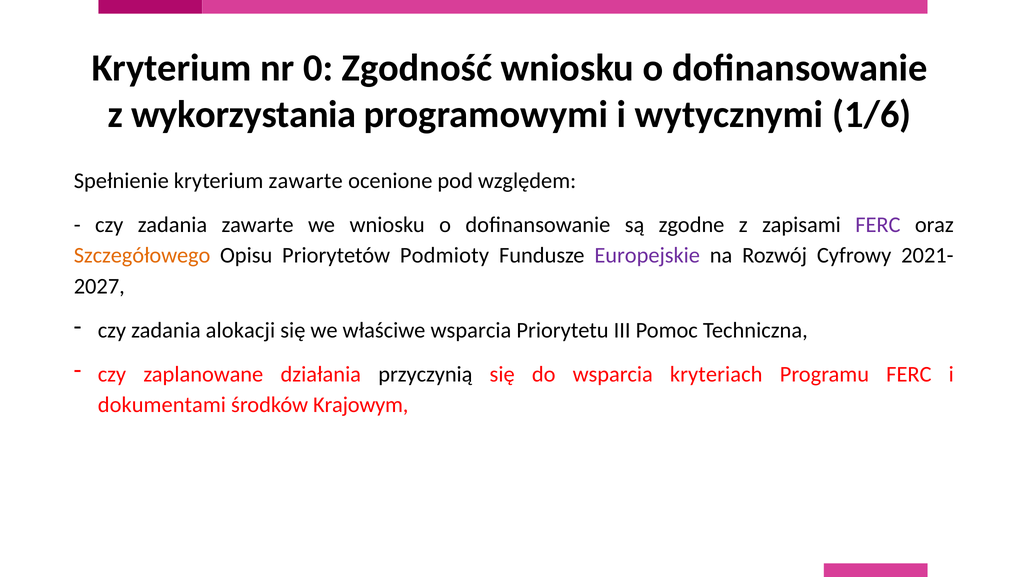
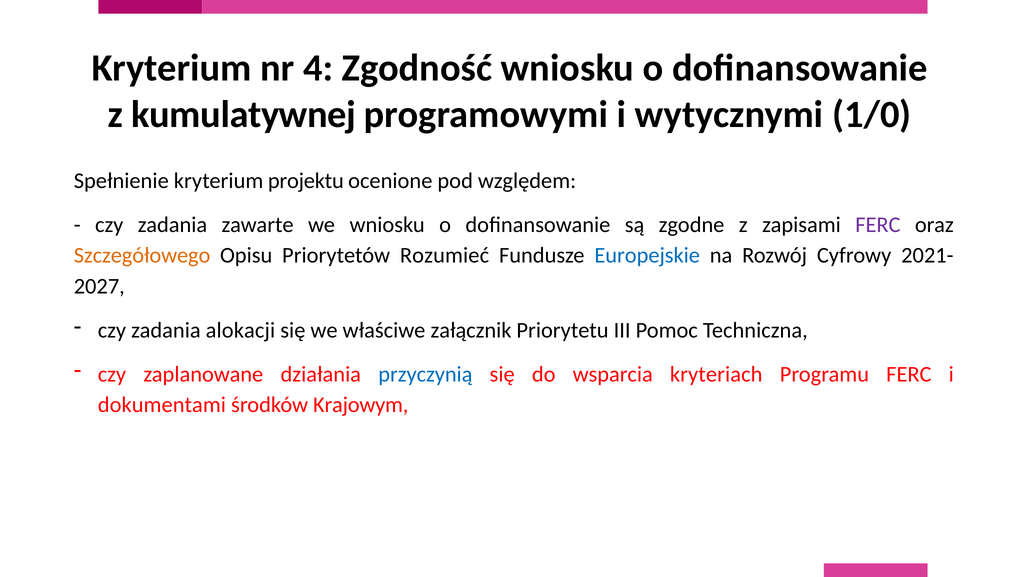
0: 0 -> 4
wykorzystania: wykorzystania -> kumulatywnej
1/6: 1/6 -> 1/0
kryterium zawarte: zawarte -> projektu
Podmioty: Podmioty -> Rozumieć
Europejskie colour: purple -> blue
właściwe wsparcia: wsparcia -> załącznik
przyczynią colour: black -> blue
